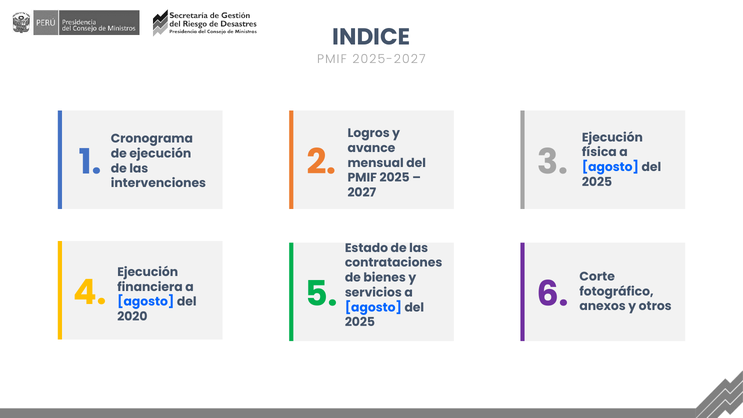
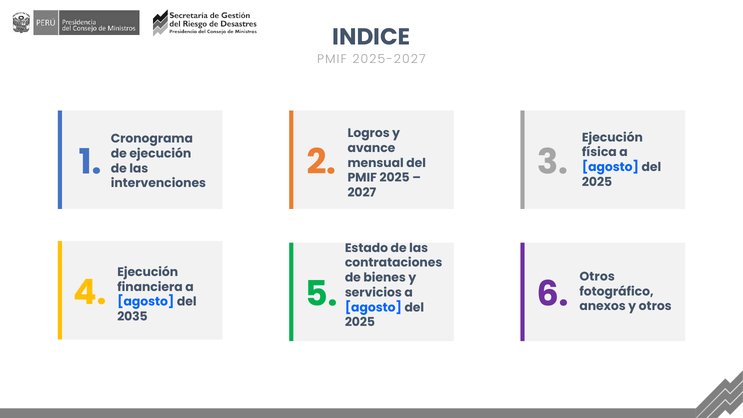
Corte at (597, 277): Corte -> Otros
2020: 2020 -> 2035
